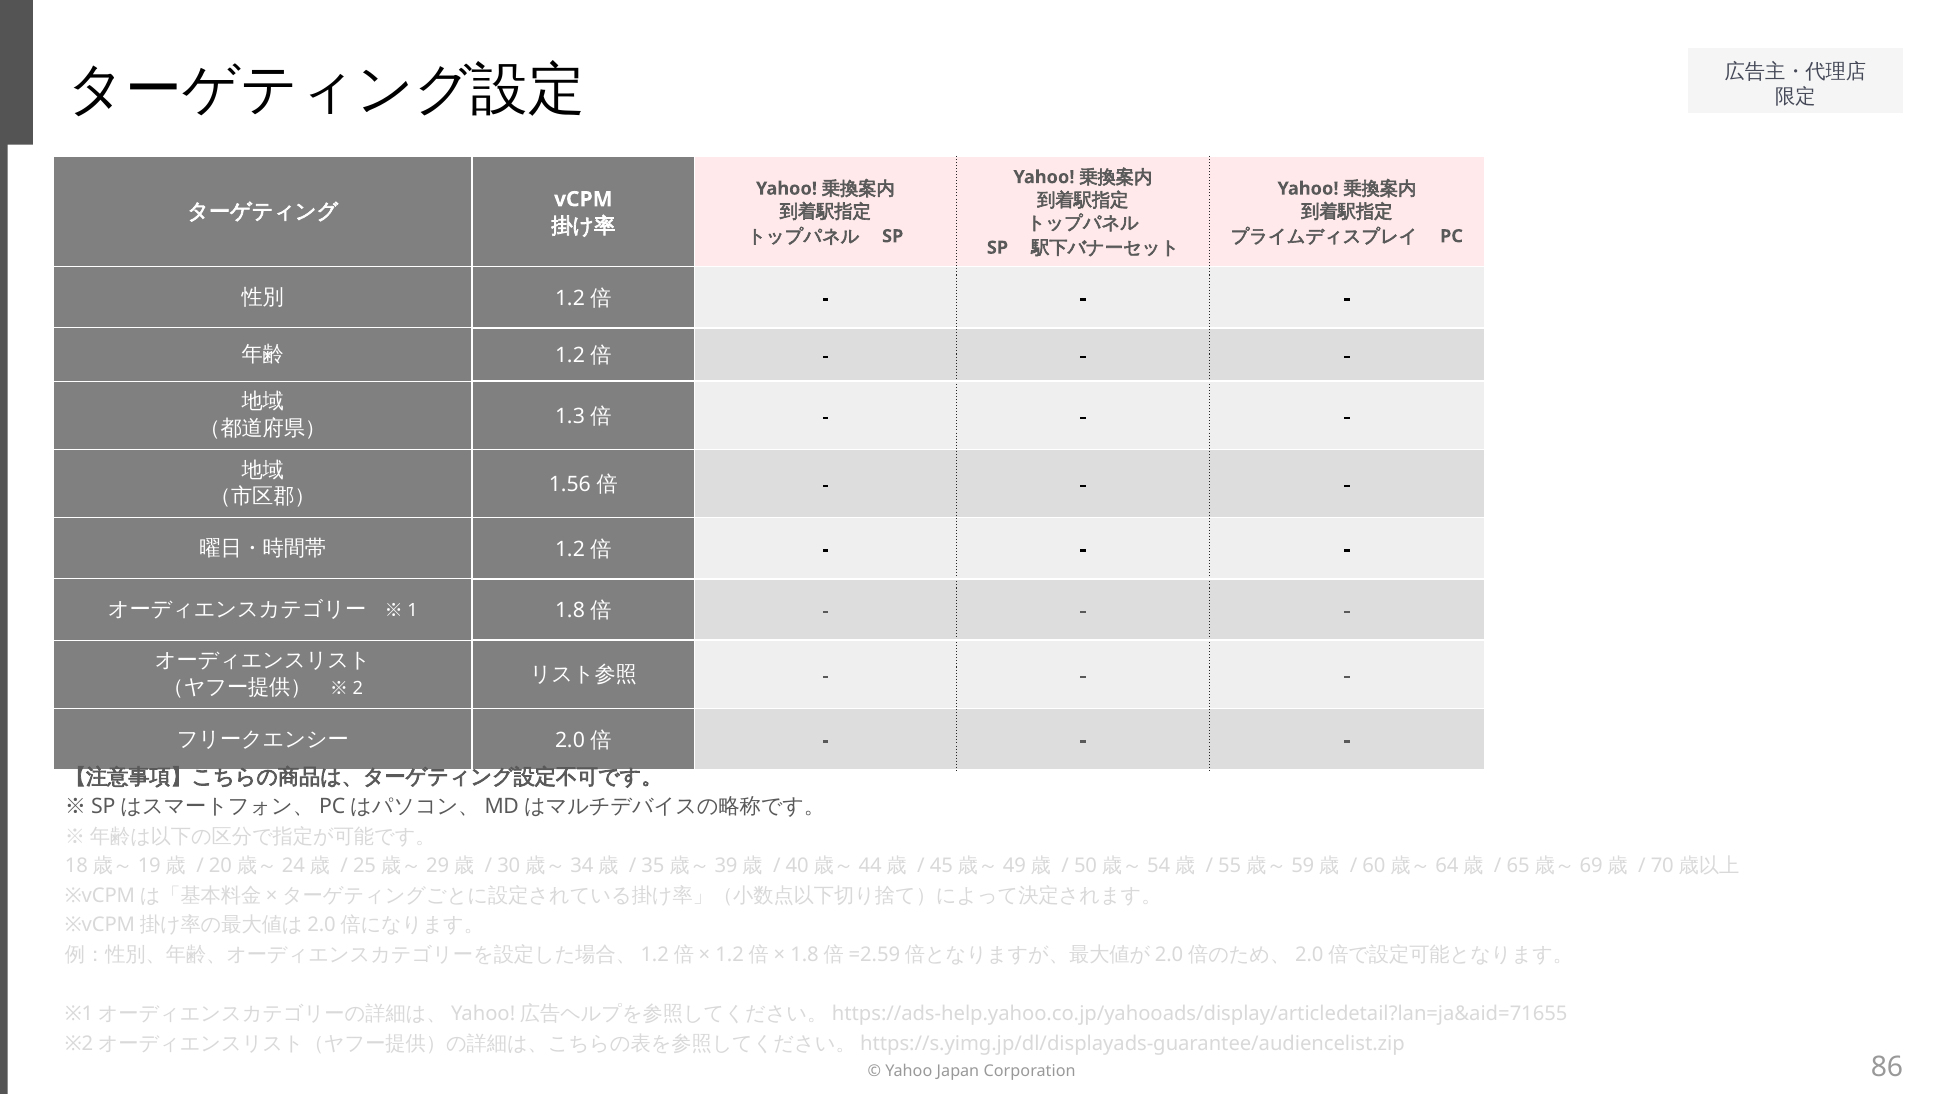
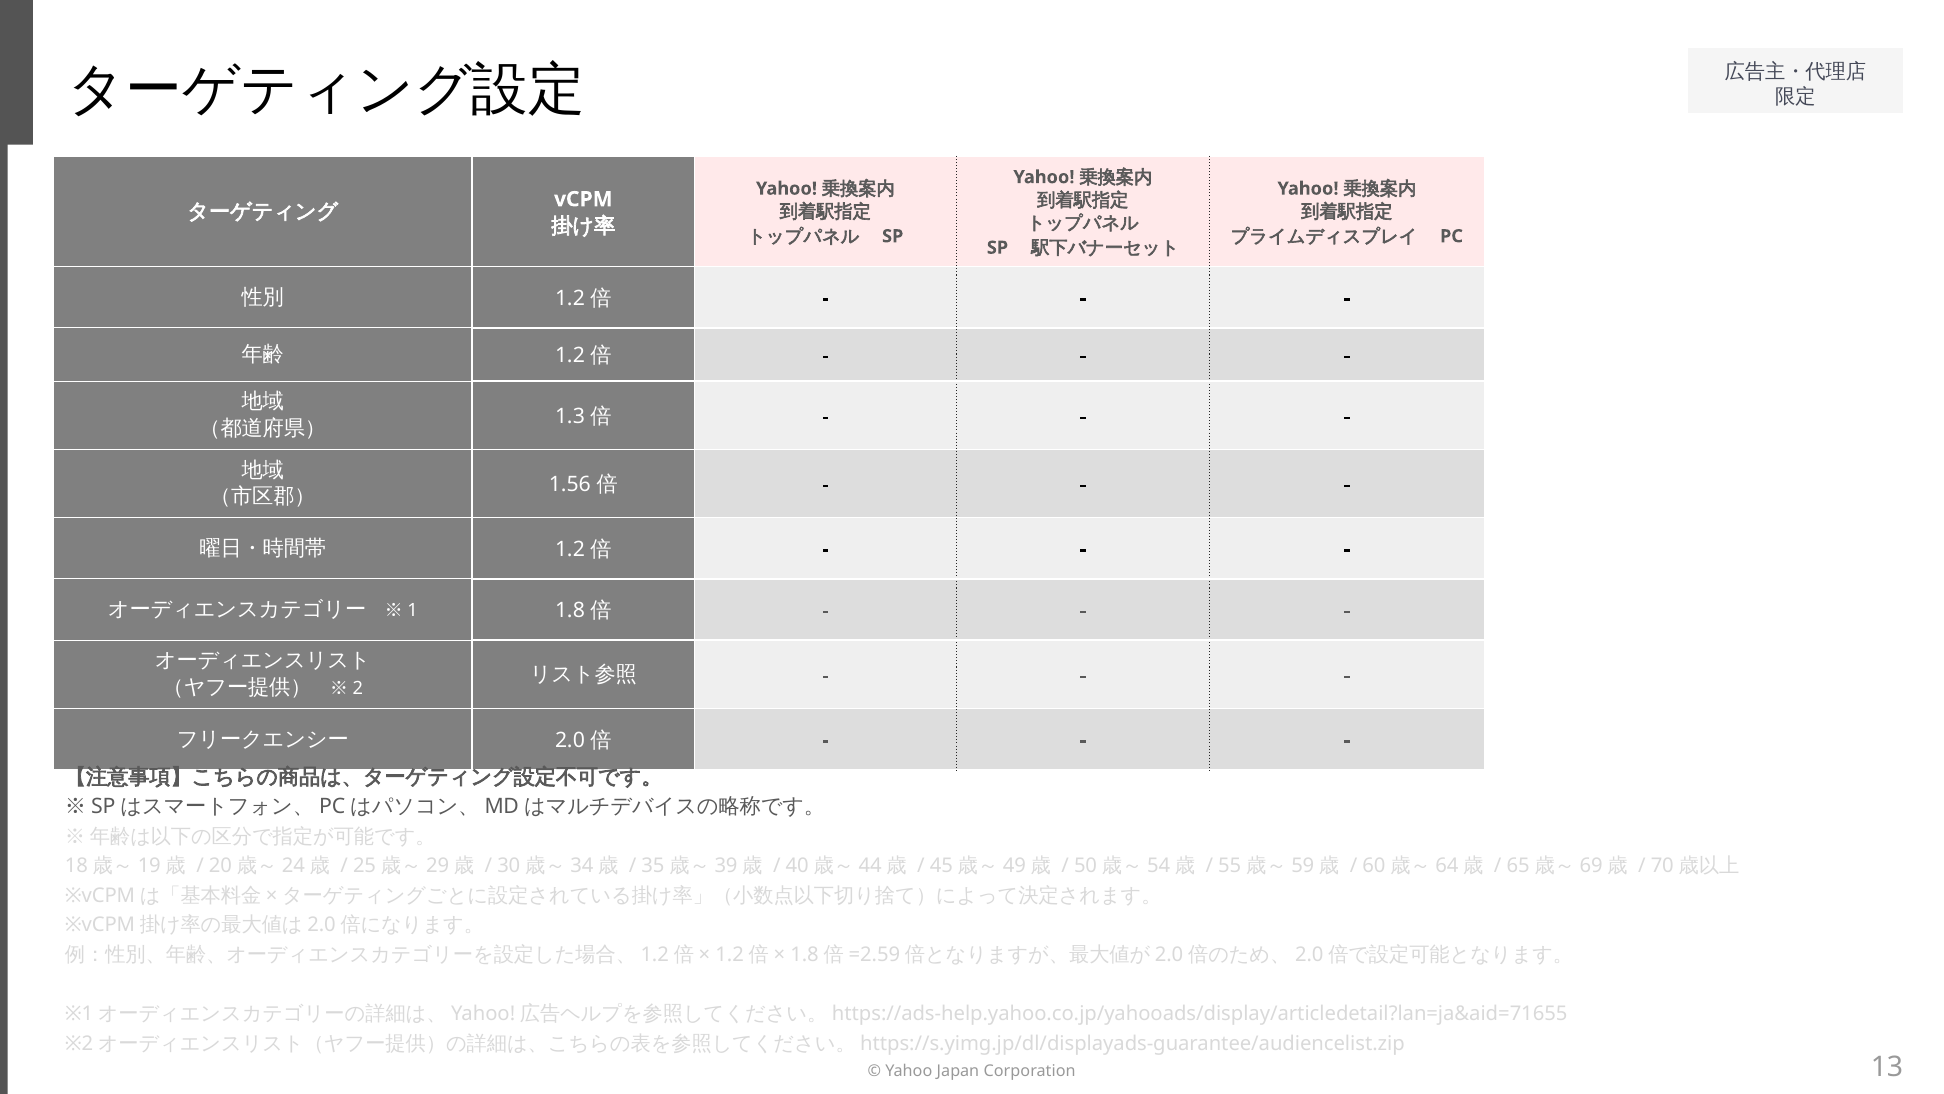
86: 86 -> 13
